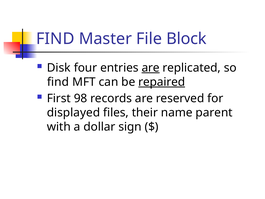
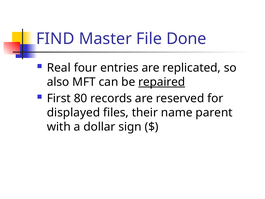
Block: Block -> Done
Disk: Disk -> Real
are at (151, 68) underline: present -> none
find at (58, 82): find -> also
98: 98 -> 80
